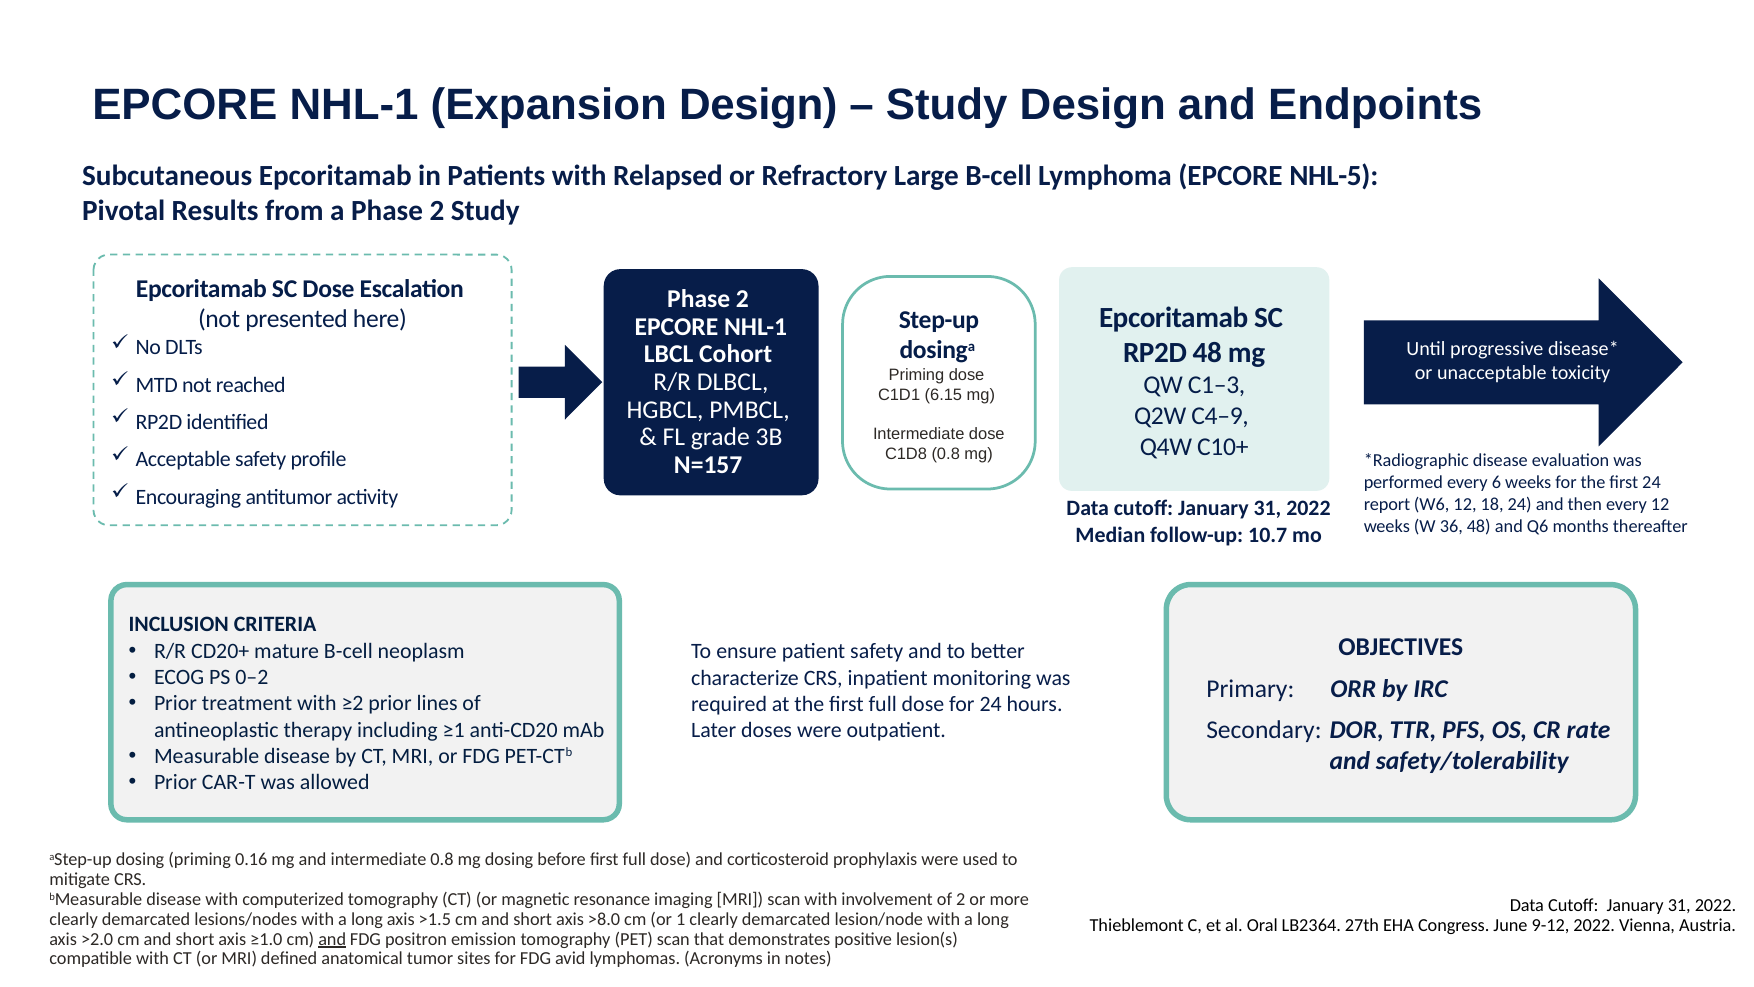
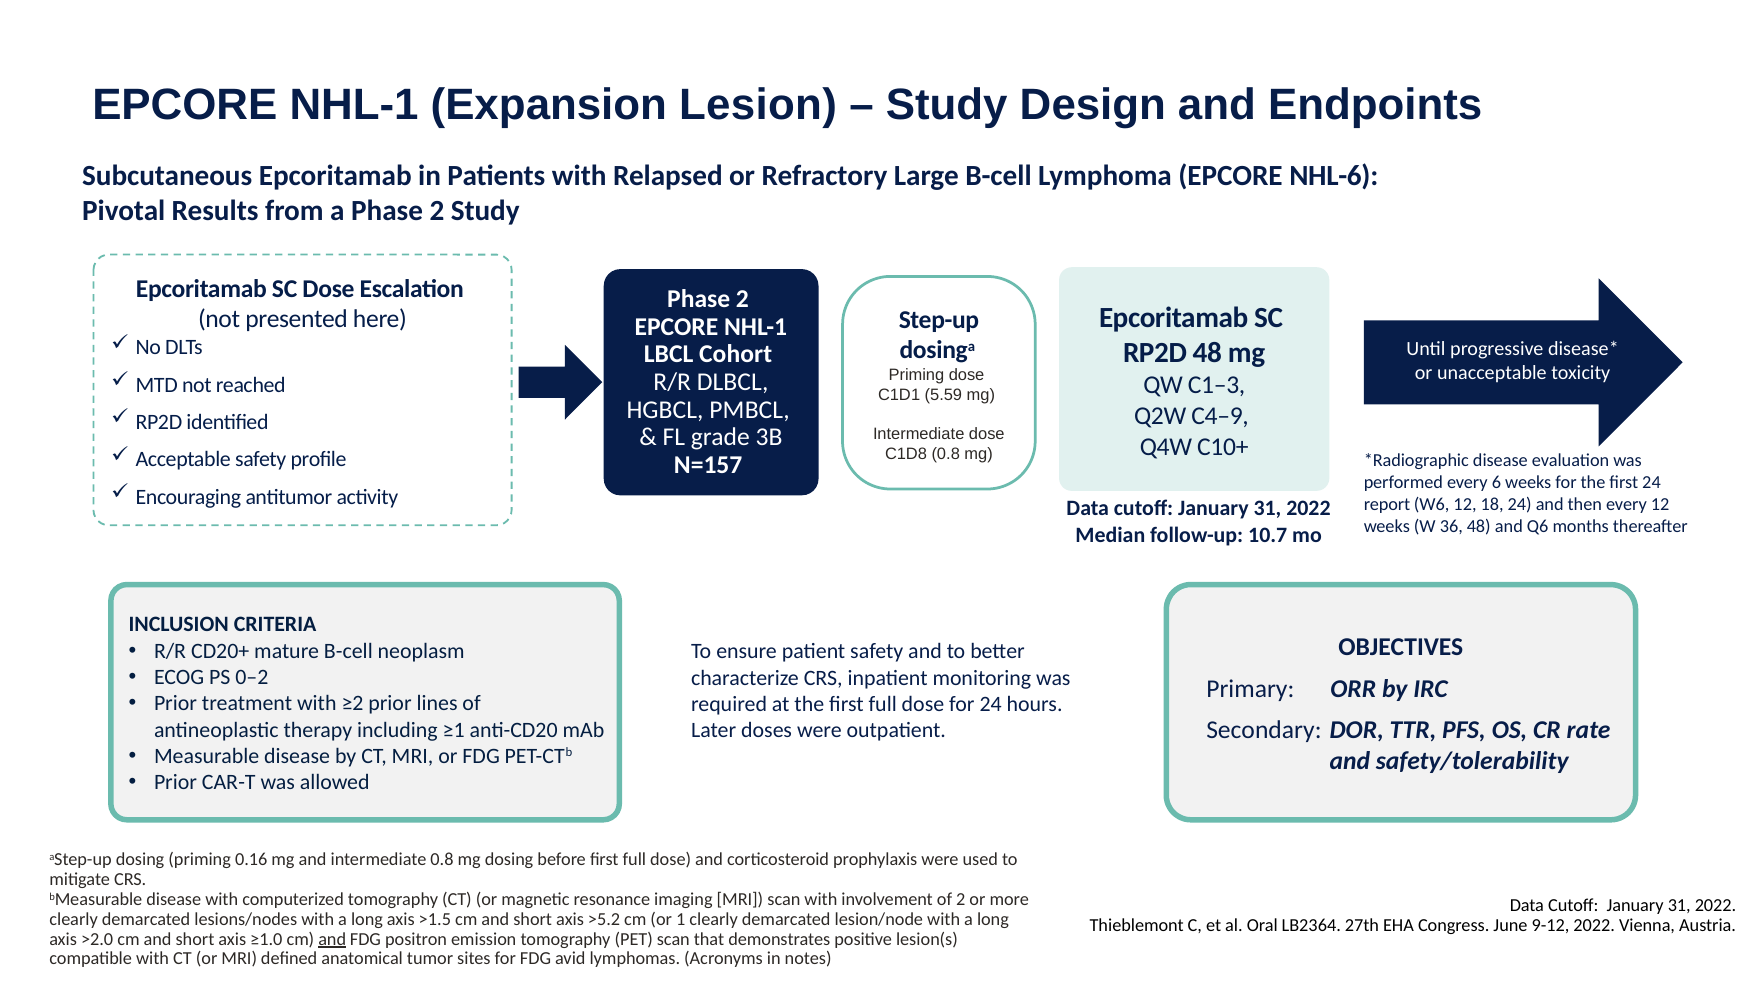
Expansion Design: Design -> Lesion
NHL-5: NHL-5 -> NHL-6
6.15: 6.15 -> 5.59
>8.0: >8.0 -> >5.2
